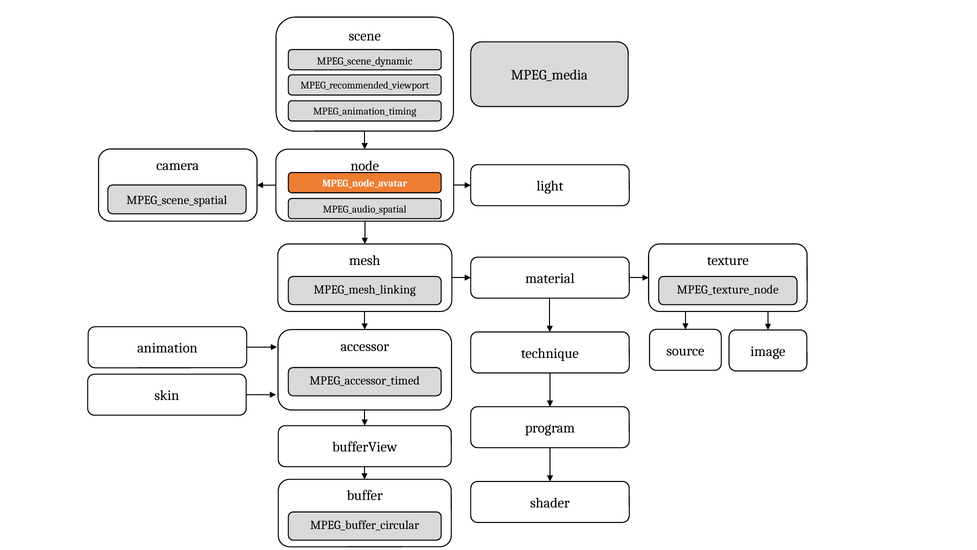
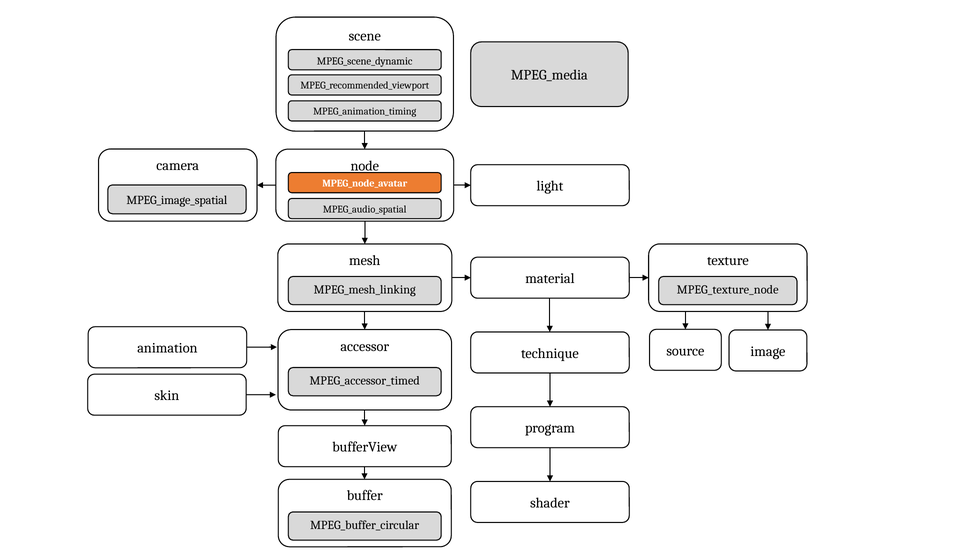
MPEG_scene_spatial: MPEG_scene_spatial -> MPEG_image_spatial
